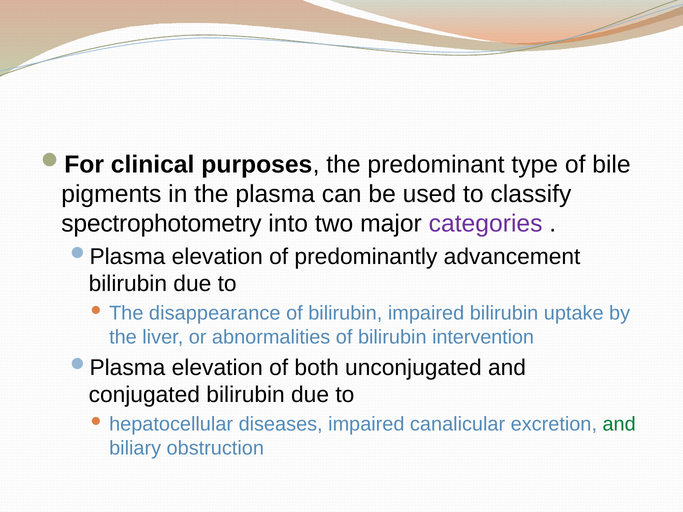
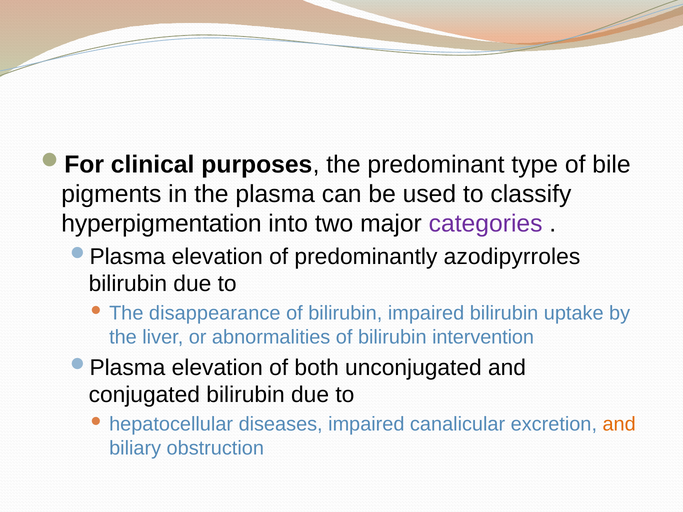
spectrophotometry: spectrophotometry -> hyperpigmentation
advancement: advancement -> azodipyrroles
and at (619, 424) colour: green -> orange
